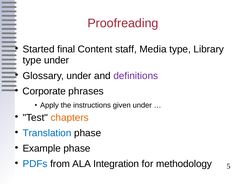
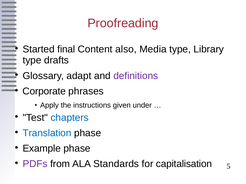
staff: staff -> also
type under: under -> drafts
Glossary under: under -> adapt
chapters colour: orange -> blue
PDFs colour: blue -> purple
Integration: Integration -> Standards
methodology: methodology -> capitalisation
